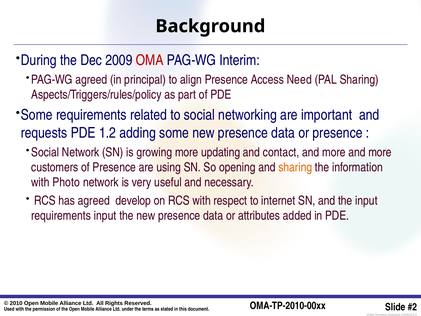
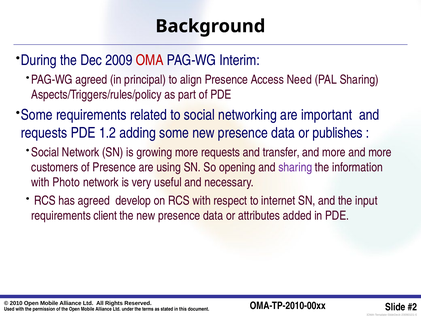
or presence: presence -> publishes
more updating: updating -> requests
contact: contact -> transfer
sharing at (295, 167) colour: orange -> purple
requirements input: input -> client
